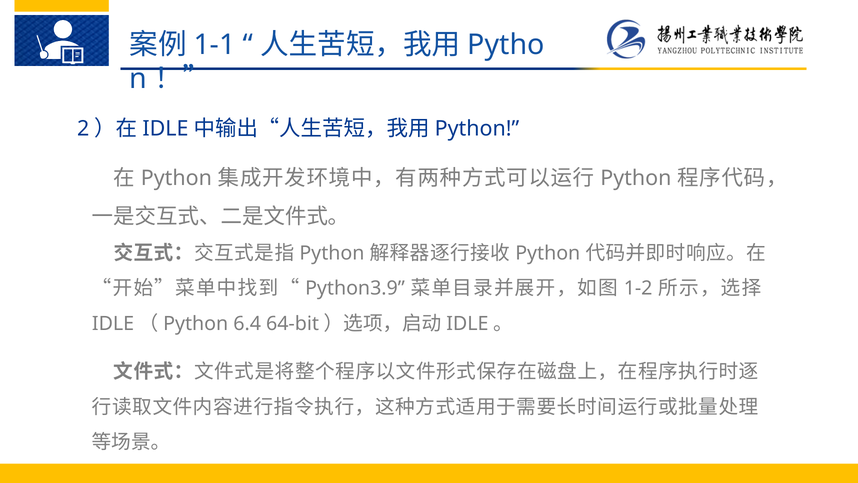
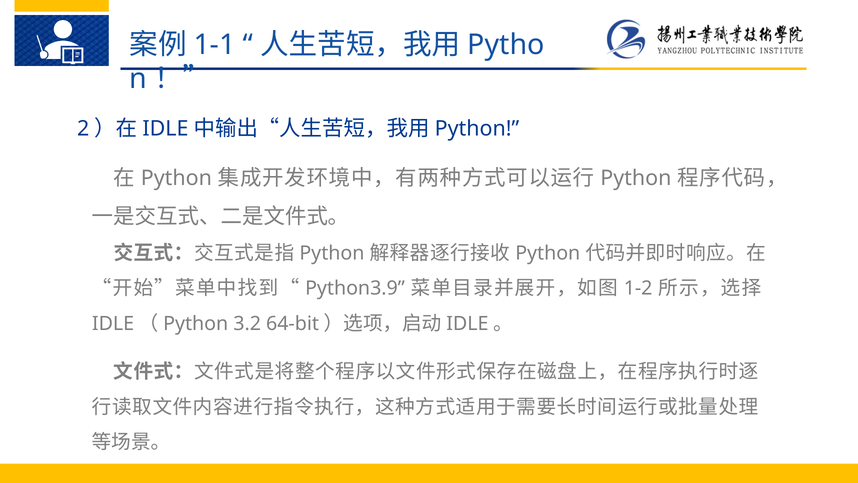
6.4: 6.4 -> 3.2
